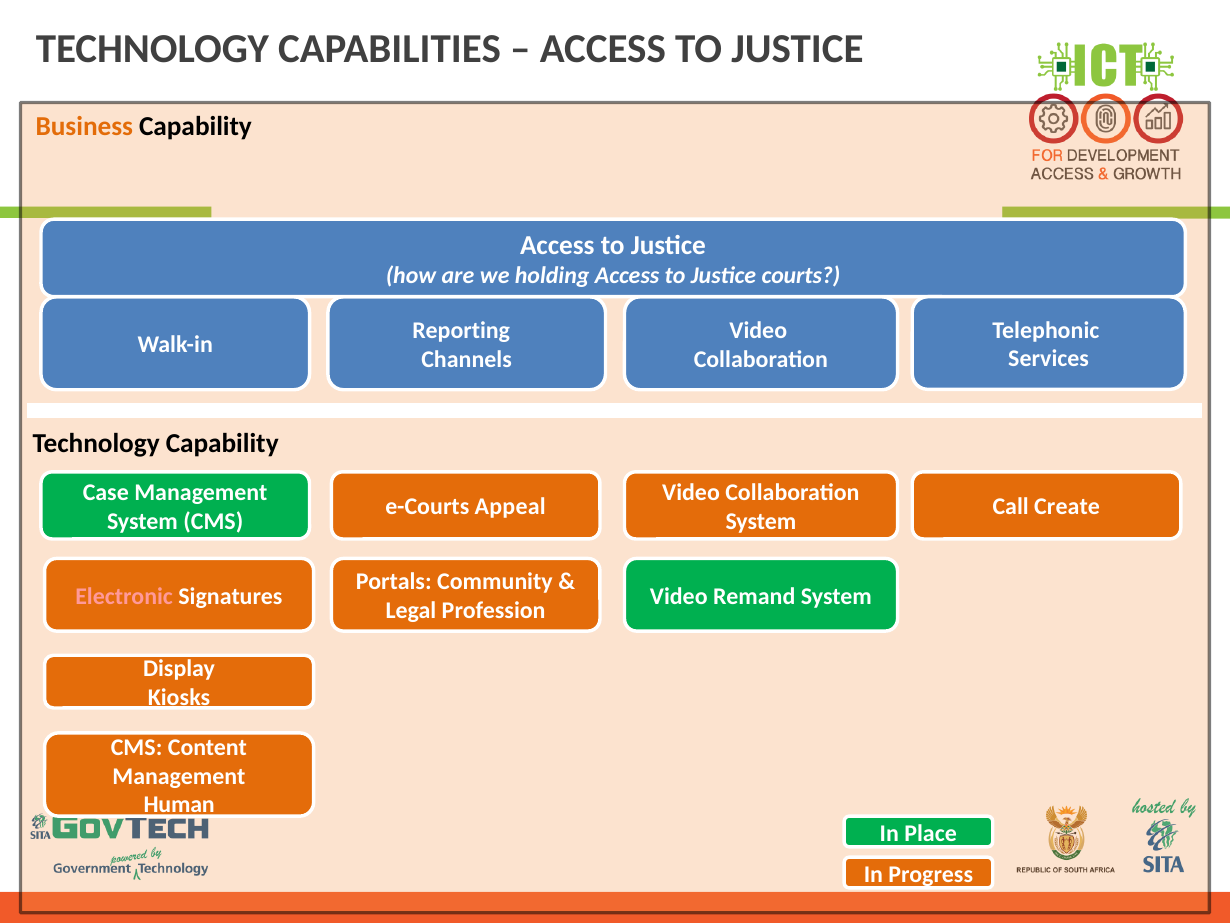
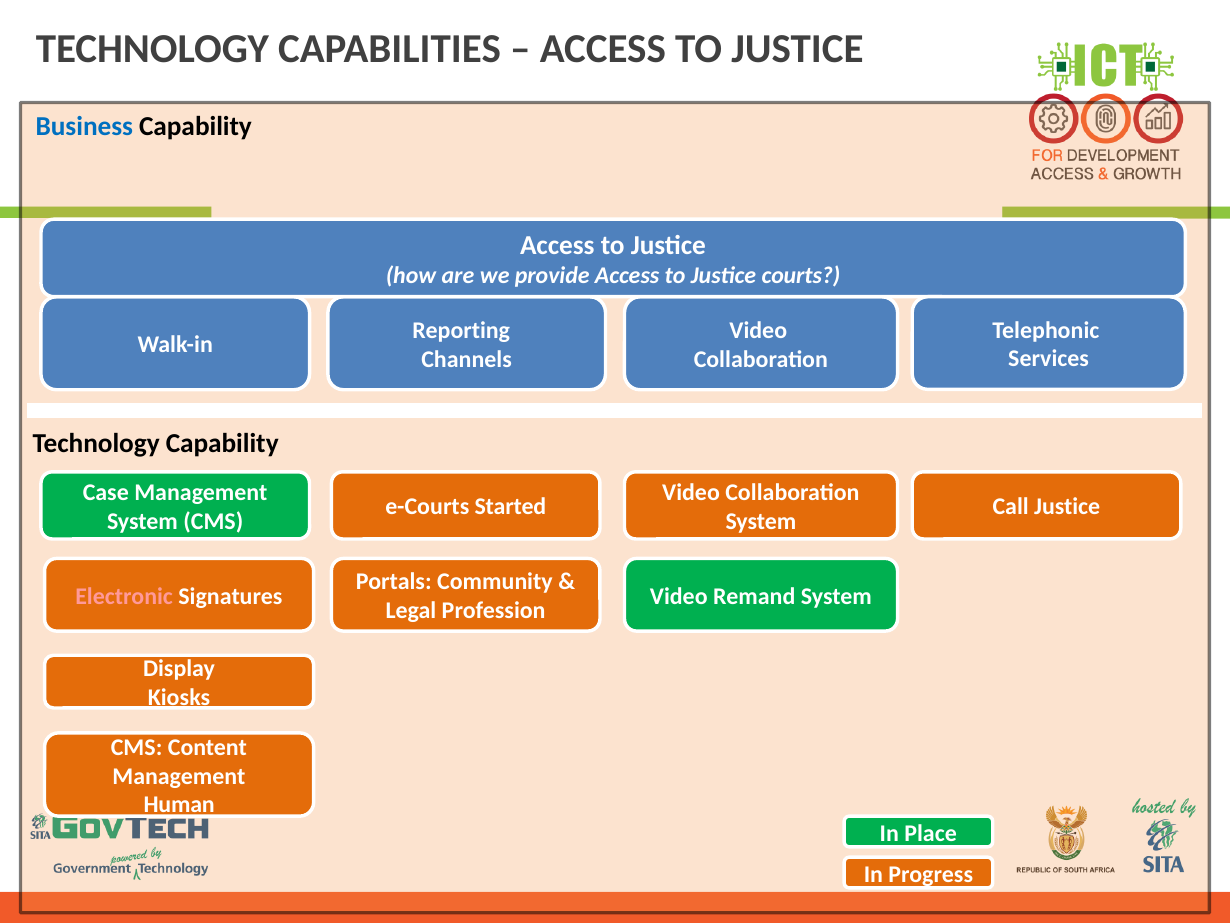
Business colour: orange -> blue
holding: holding -> provide
Appeal: Appeal -> Started
Call Create: Create -> Justice
